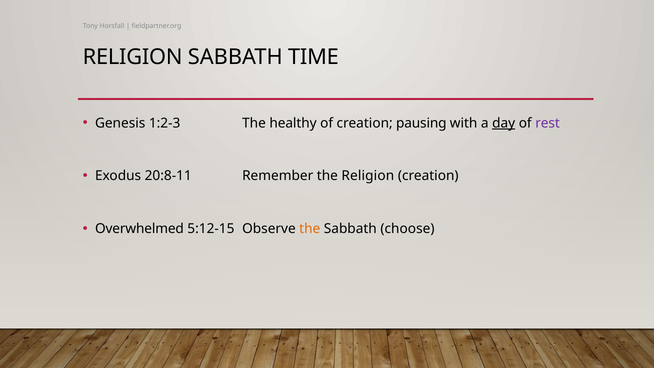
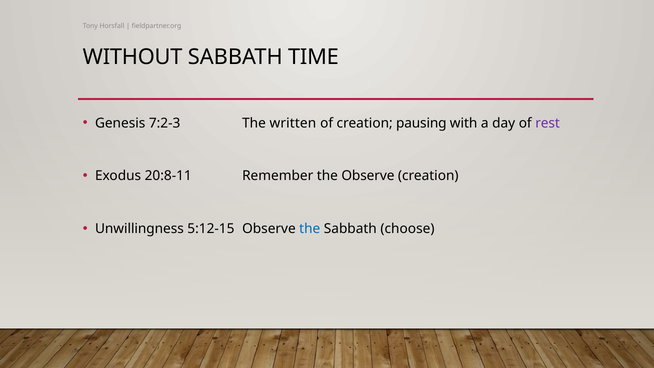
RELIGION at (133, 57): RELIGION -> WITHOUT
1:2-3: 1:2-3 -> 7:2-3
healthy: healthy -> written
day underline: present -> none
the Religion: Religion -> Observe
Overwhelmed: Overwhelmed -> Unwillingness
the at (310, 229) colour: orange -> blue
